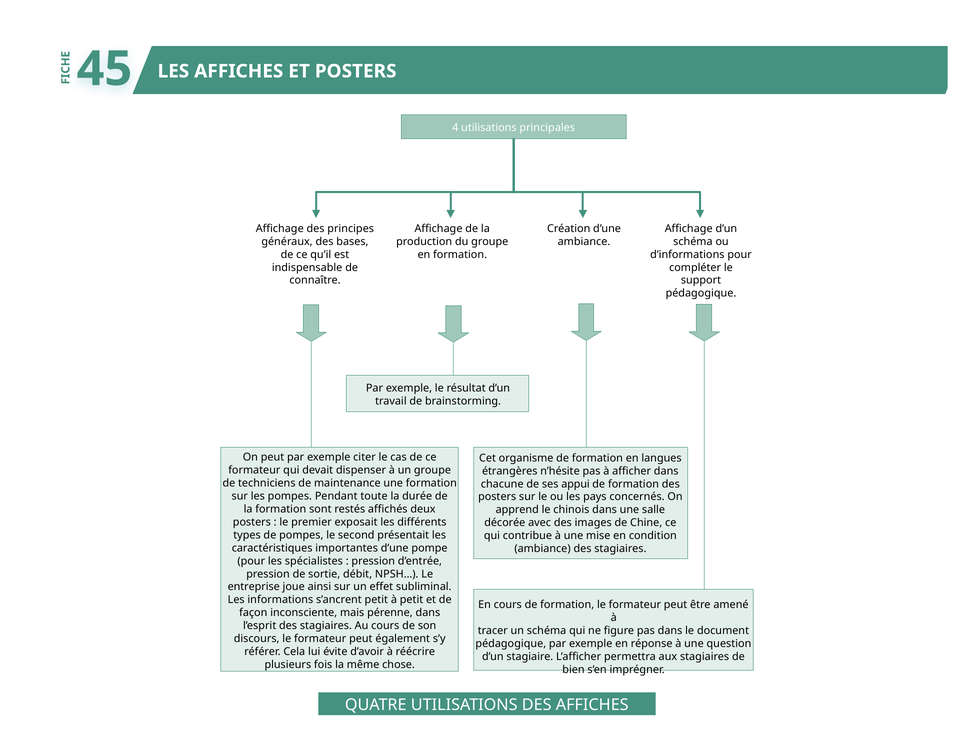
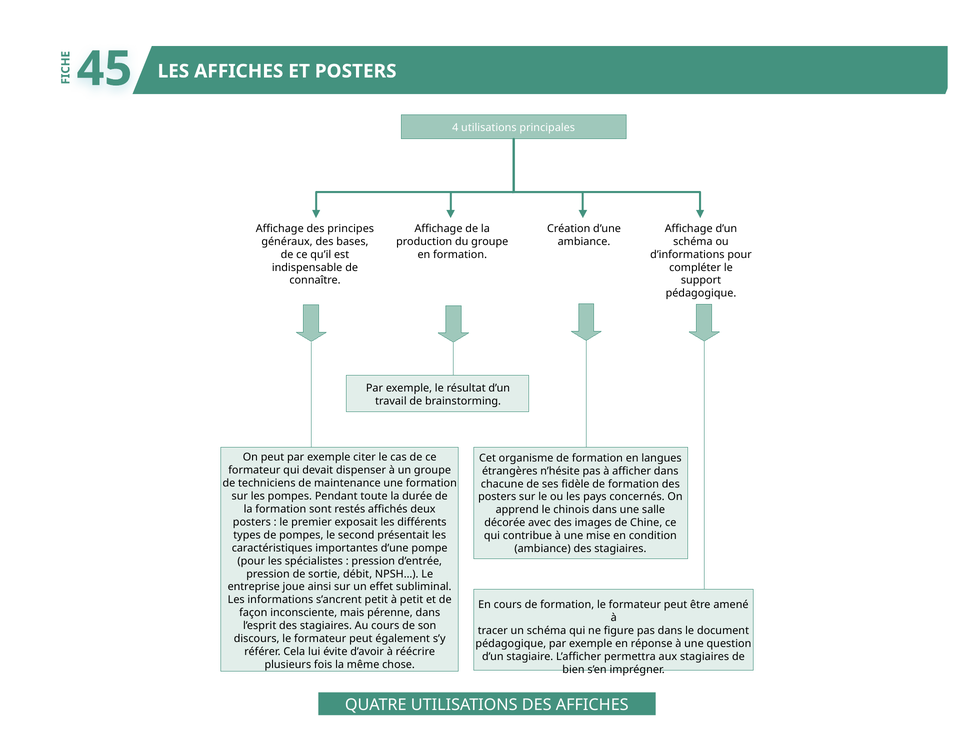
appui: appui -> fidèle
